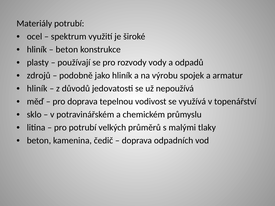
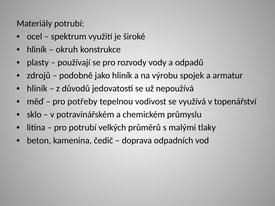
beton at (67, 50): beton -> okruh
pro doprava: doprava -> potřeby
